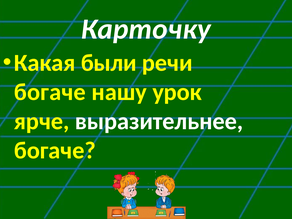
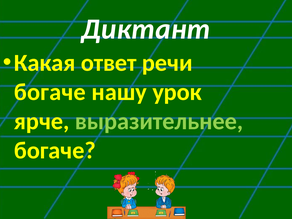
Карточку: Карточку -> Диктант
были: были -> ответ
выразительнее colour: white -> light green
